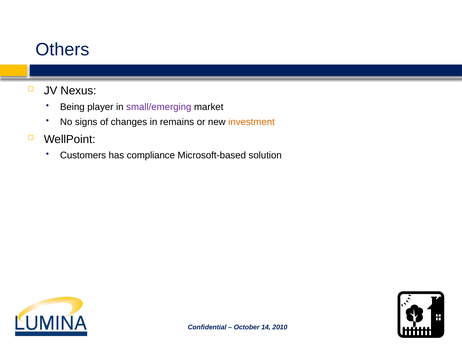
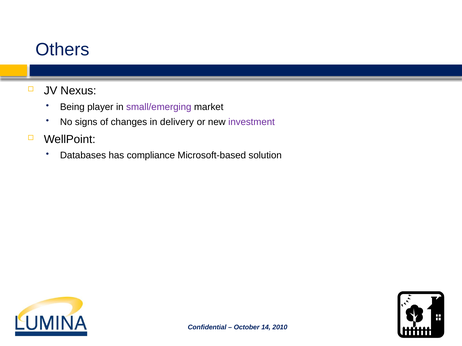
remains: remains -> delivery
investment colour: orange -> purple
Customers: Customers -> Databases
